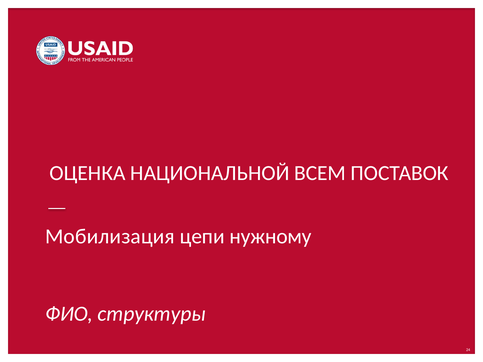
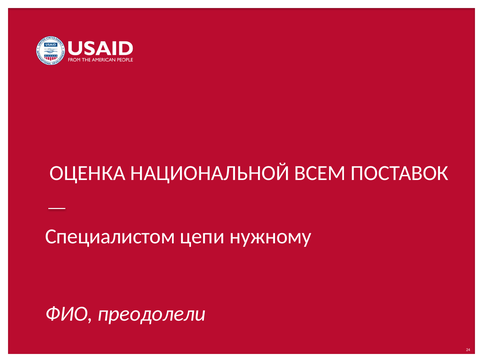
Мобилизация: Мобилизация -> Специалистом
структуры: структуры -> преодолели
